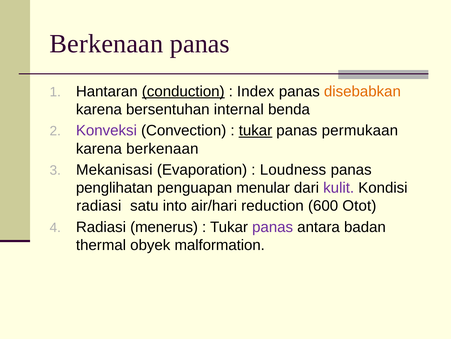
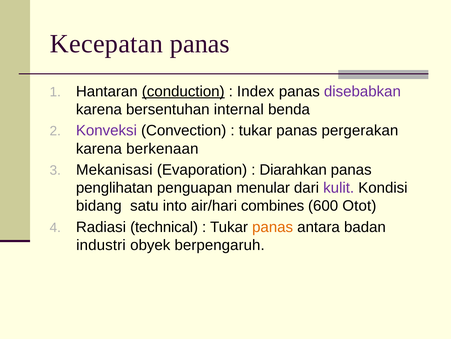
Berkenaan at (106, 44): Berkenaan -> Kecepatan
disebabkan colour: orange -> purple
tukar at (255, 130) underline: present -> none
permukaan: permukaan -> pergerakan
Loudness: Loudness -> Diarahkan
radiasi at (99, 205): radiasi -> bidang
reduction: reduction -> combines
menerus: menerus -> technical
panas at (273, 227) colour: purple -> orange
thermal: thermal -> industri
malformation: malformation -> berpengaruh
